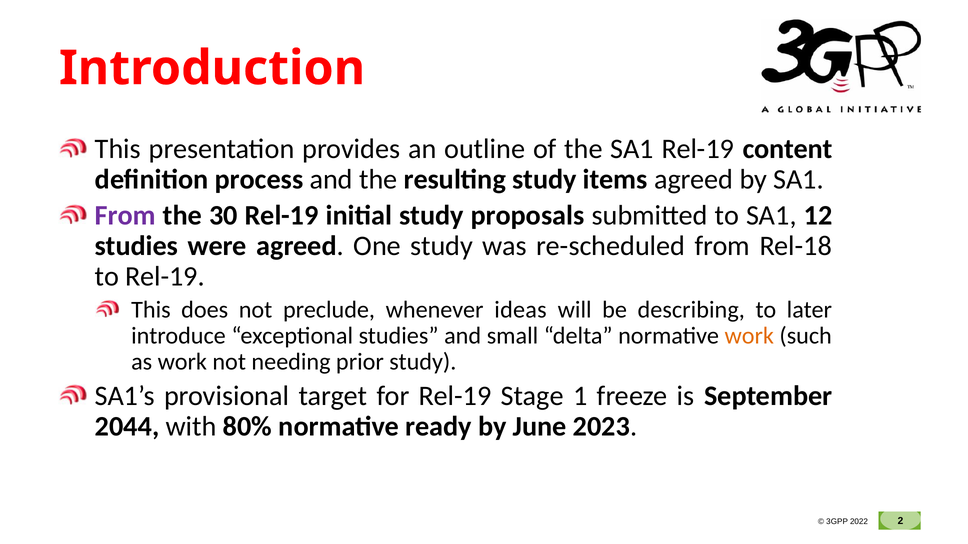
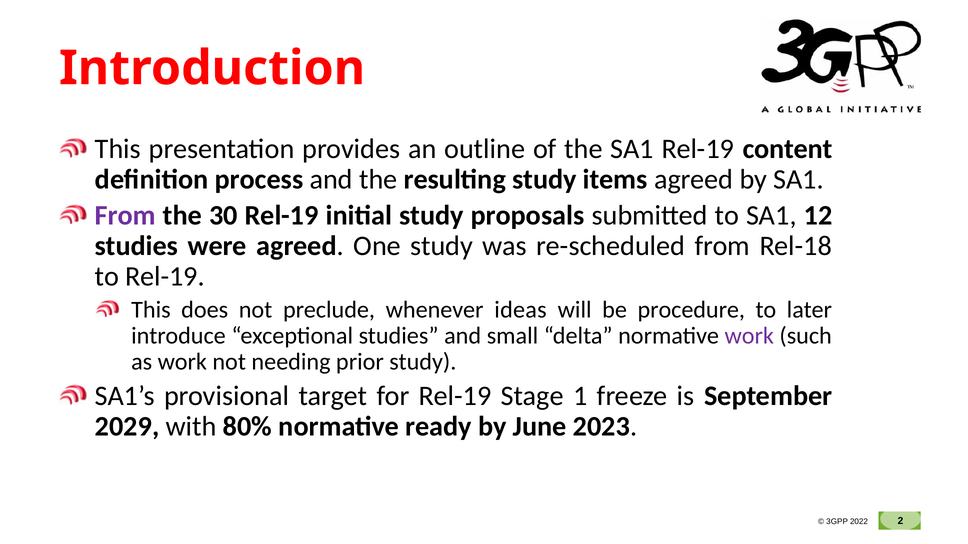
describing: describing -> procedure
work at (749, 336) colour: orange -> purple
2044: 2044 -> 2029
